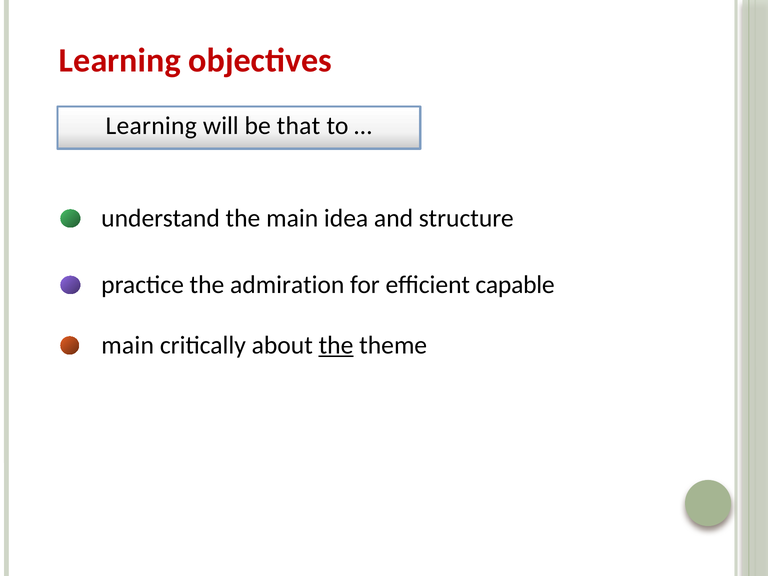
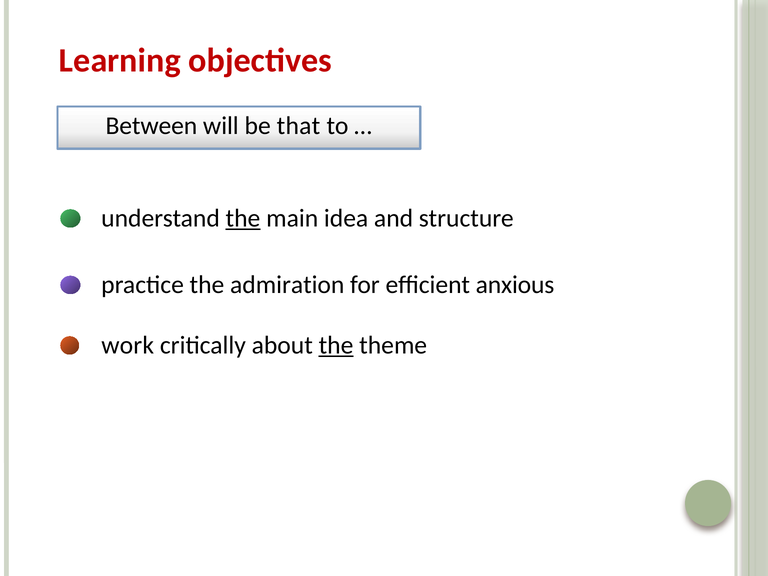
Learning at (151, 126): Learning -> Between
the at (243, 218) underline: none -> present
capable: capable -> anxious
main at (128, 345): main -> work
